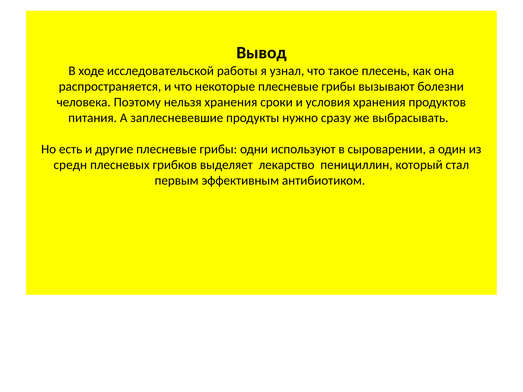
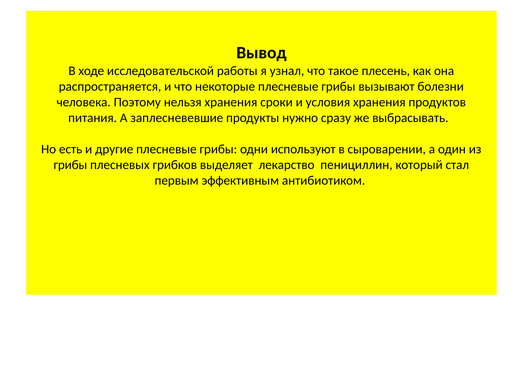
средн at (70, 165): средн -> грибы
